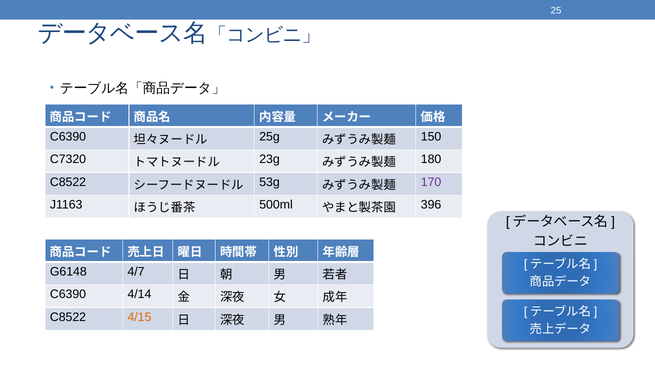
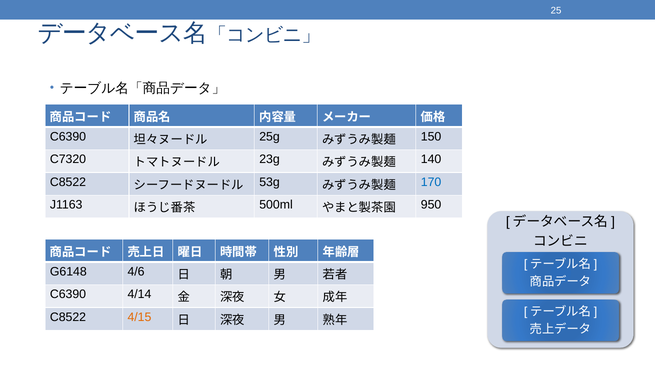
180: 180 -> 140
170 colour: purple -> blue
396: 396 -> 950
4/7: 4/7 -> 4/6
